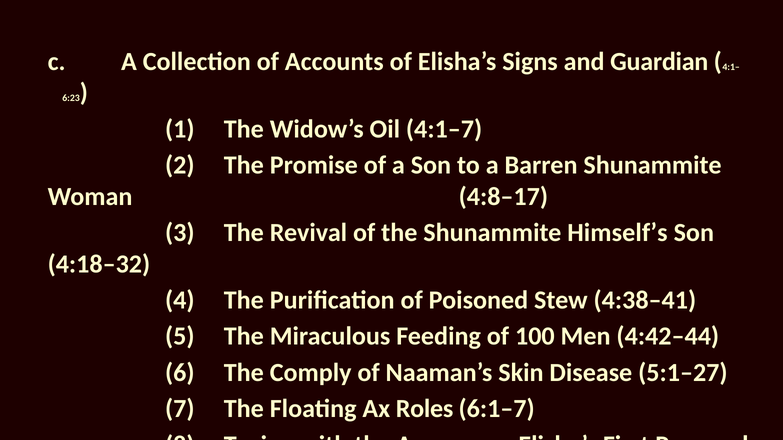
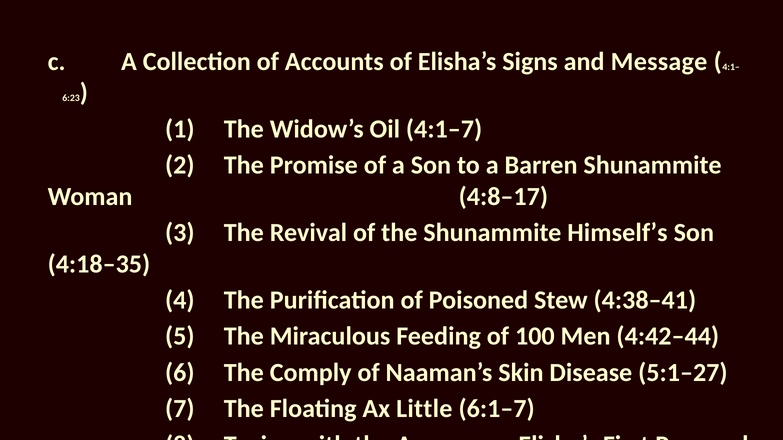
Guardian: Guardian -> Message
4:18–32: 4:18–32 -> 4:18–35
Roles: Roles -> Little
